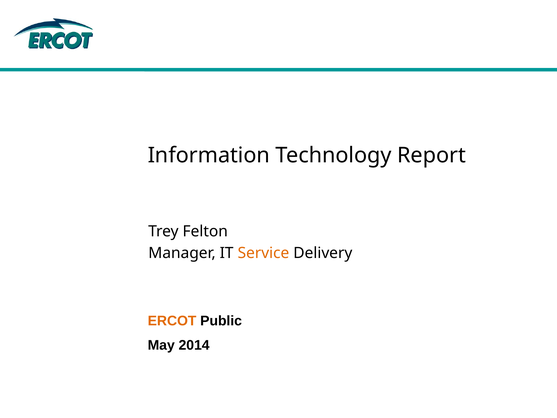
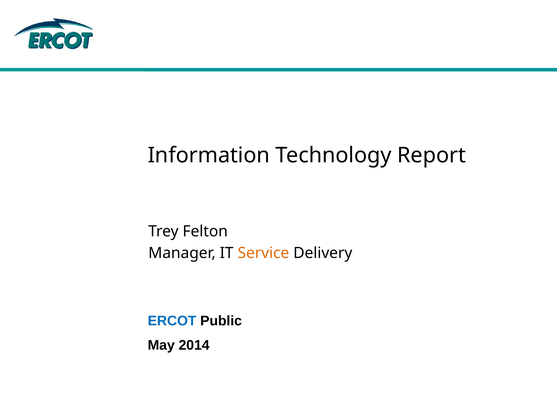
ERCOT colour: orange -> blue
